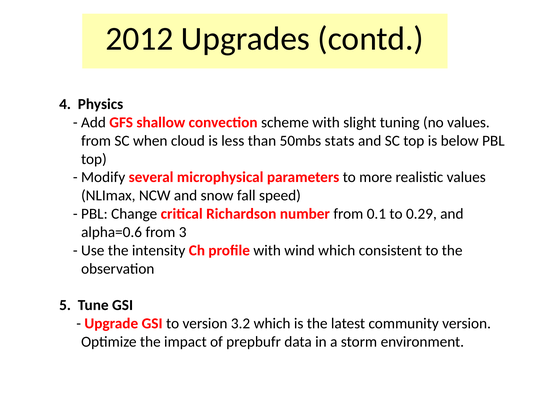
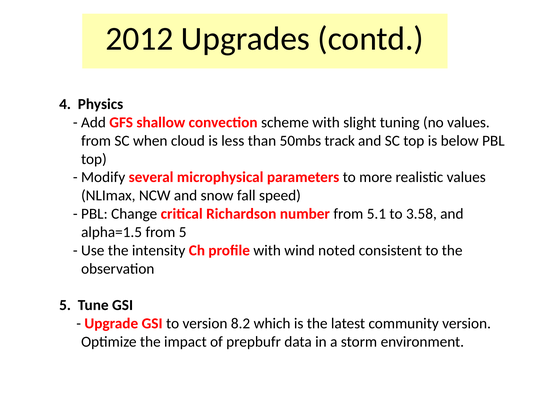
stats: stats -> track
0.1: 0.1 -> 5.1
0.29: 0.29 -> 3.58
alpha=0.6: alpha=0.6 -> alpha=1.5
from 3: 3 -> 5
wind which: which -> noted
3.2: 3.2 -> 8.2
